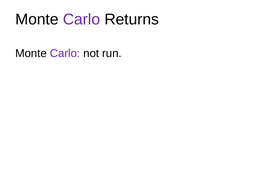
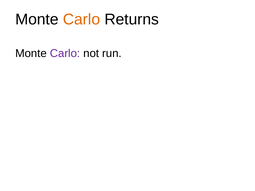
Carlo at (81, 19) colour: purple -> orange
